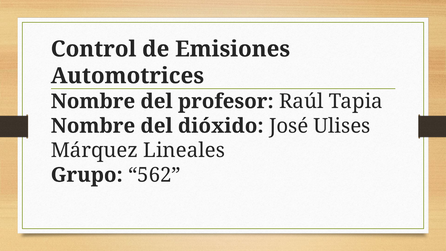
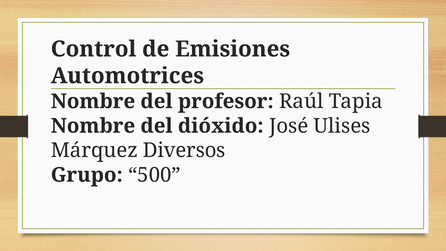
Lineales: Lineales -> Diversos
562: 562 -> 500
